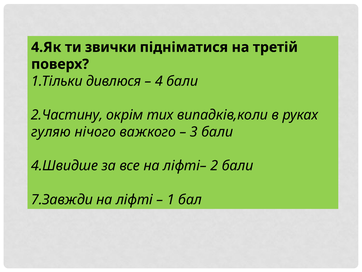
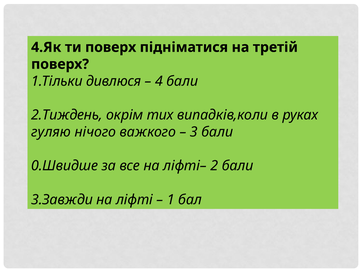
ти звички: звички -> поверх
2.Частину: 2.Частину -> 2.Тиждень
4.Швидше: 4.Швидше -> 0.Швидше
7.Завжди: 7.Завжди -> 3.Завжди
